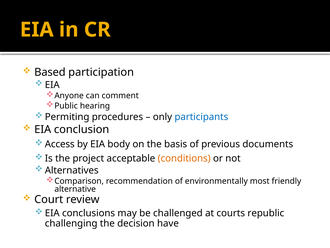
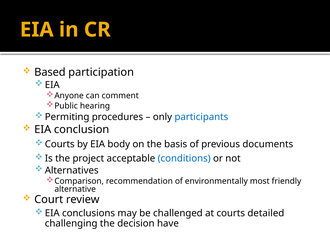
Access at (60, 144): Access -> Courts
conditions colour: orange -> blue
republic: republic -> detailed
